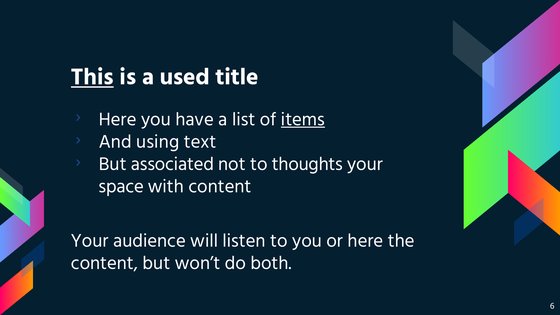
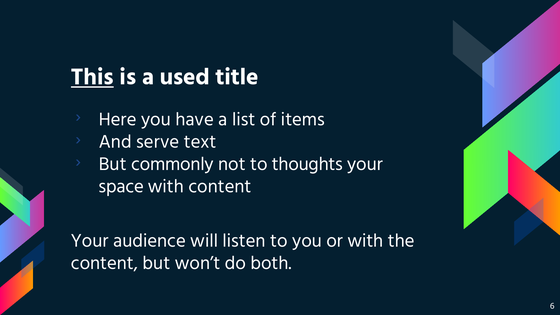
items underline: present -> none
using: using -> serve
associated: associated -> commonly
or here: here -> with
